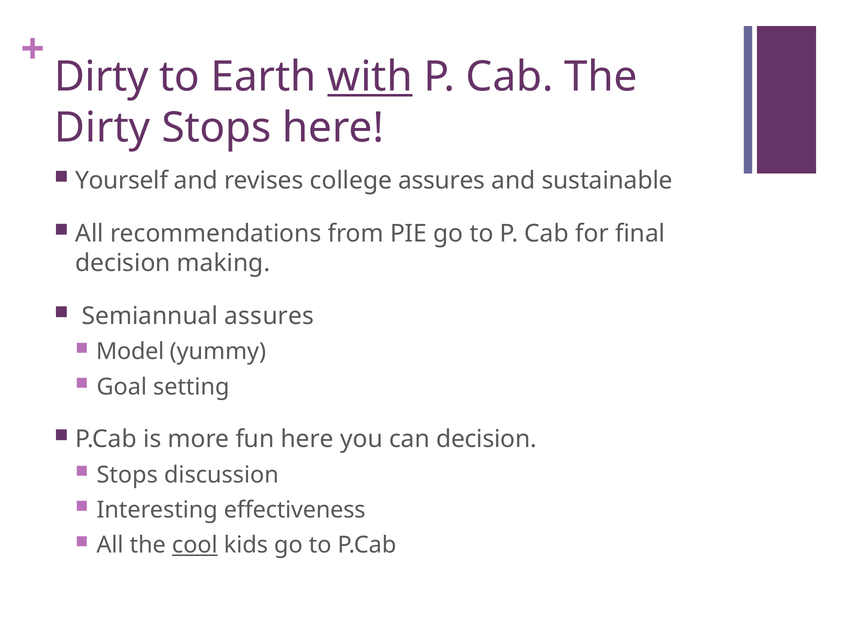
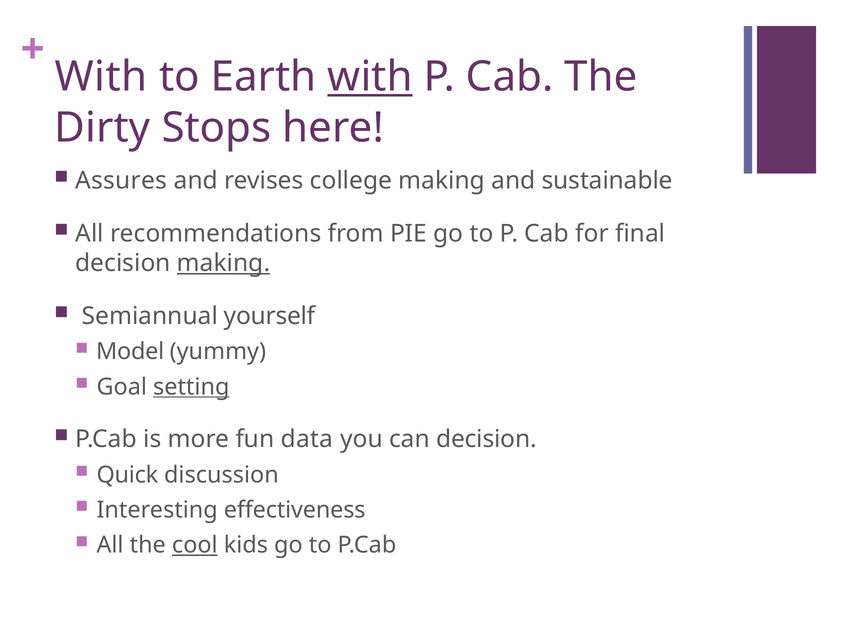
Dirty at (101, 77): Dirty -> With
Yourself: Yourself -> Assures
college assures: assures -> making
making at (224, 263) underline: none -> present
Semiannual assures: assures -> yourself
setting underline: none -> present
fun here: here -> data
Stops at (127, 475): Stops -> Quick
